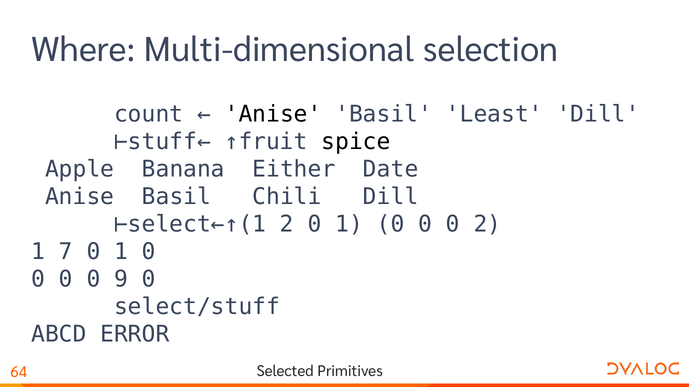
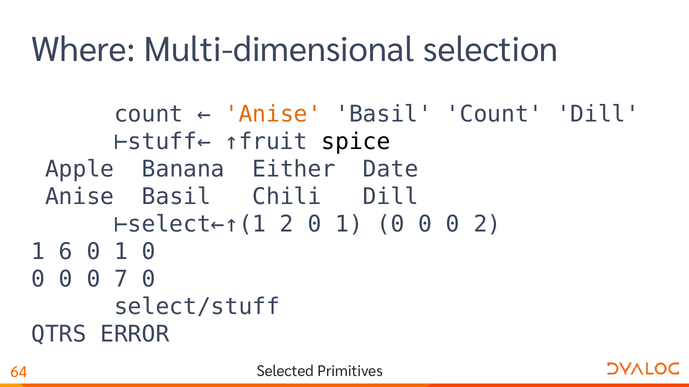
Anise at (273, 114) colour: black -> orange
Basil Least: Least -> Count
7: 7 -> 6
9: 9 -> 7
ABCD: ABCD -> QTRS
